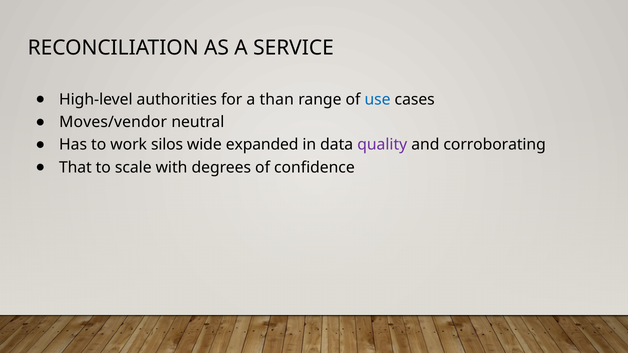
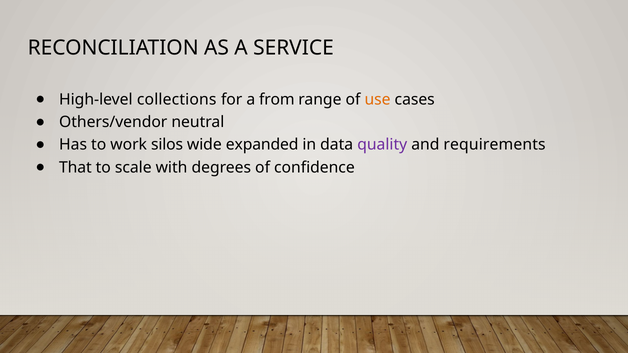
authorities: authorities -> collections
than: than -> from
use colour: blue -> orange
Moves/vendor: Moves/vendor -> Others/vendor
corroborating: corroborating -> requirements
